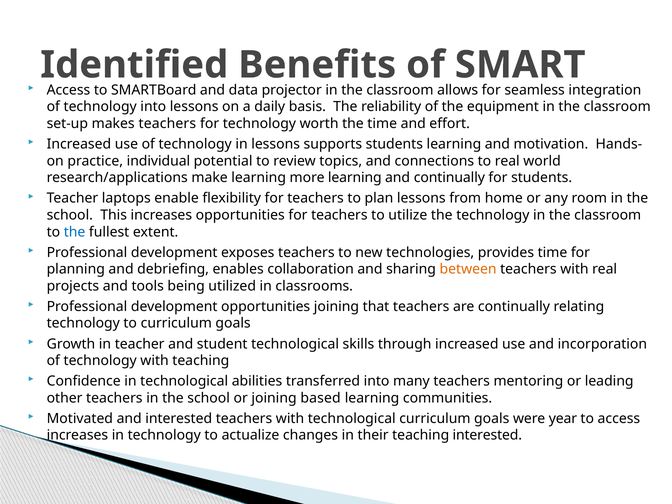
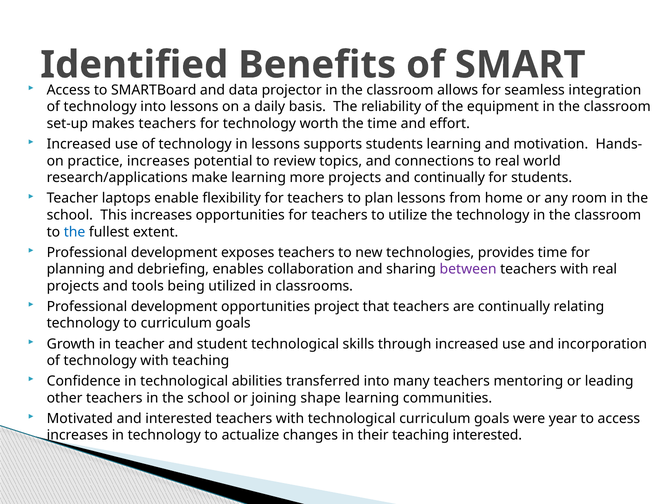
practice individual: individual -> increases
more learning: learning -> projects
between colour: orange -> purple
opportunities joining: joining -> project
based: based -> shape
